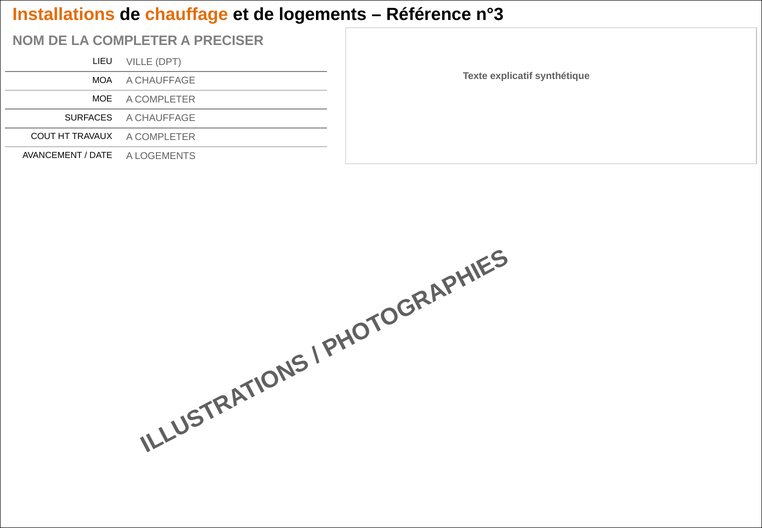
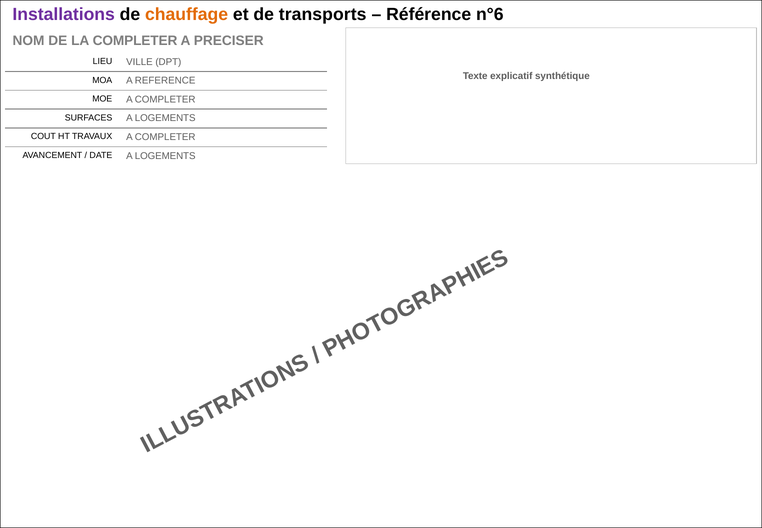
Installations colour: orange -> purple
de logements: logements -> transports
n°3: n°3 -> n°6
MOA A CHAUFFAGE: CHAUFFAGE -> REFERENCE
SURFACES A CHAUFFAGE: CHAUFFAGE -> LOGEMENTS
